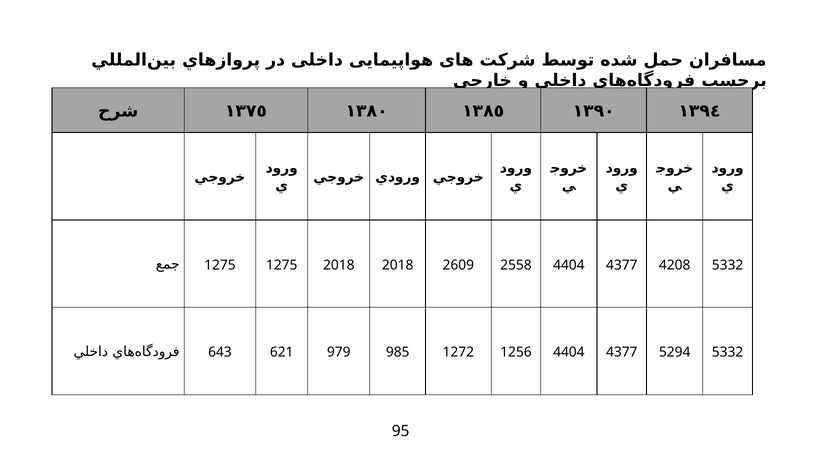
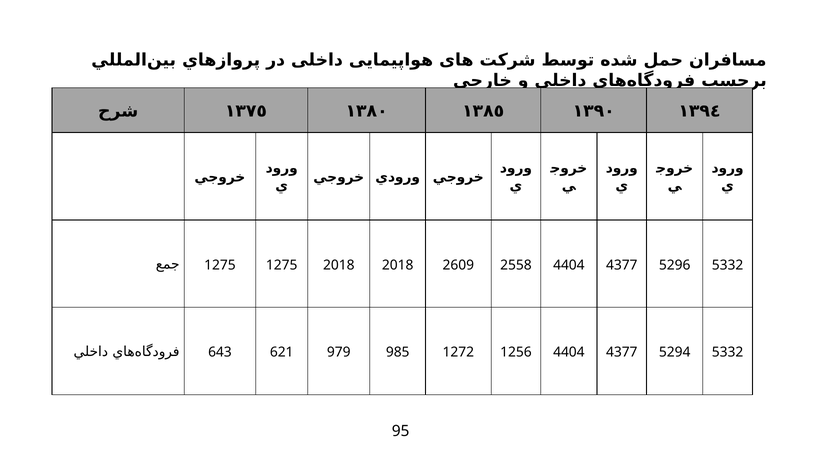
4208: 4208 -> 5296
